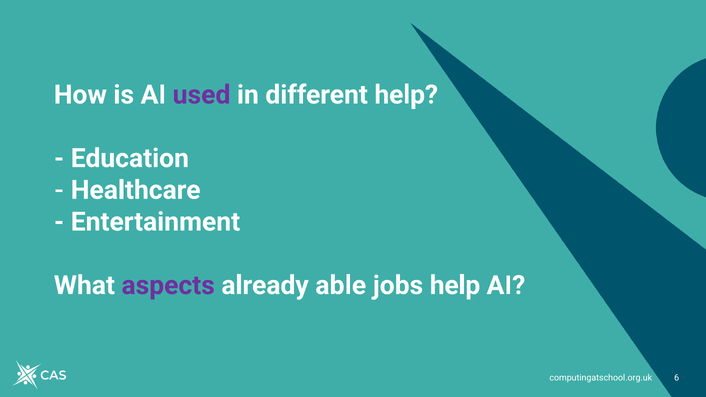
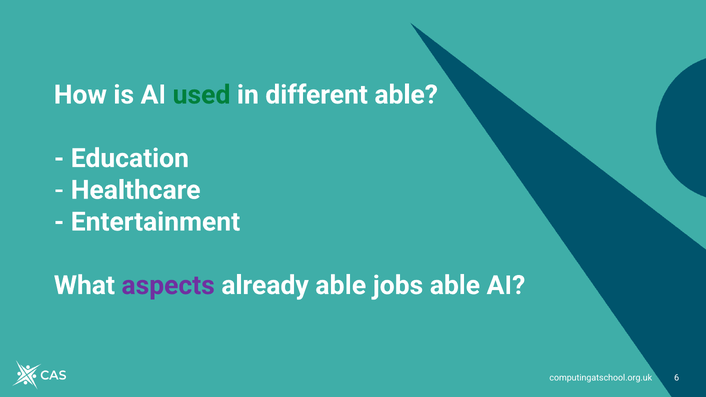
used colour: purple -> green
different help: help -> able
jobs help: help -> able
